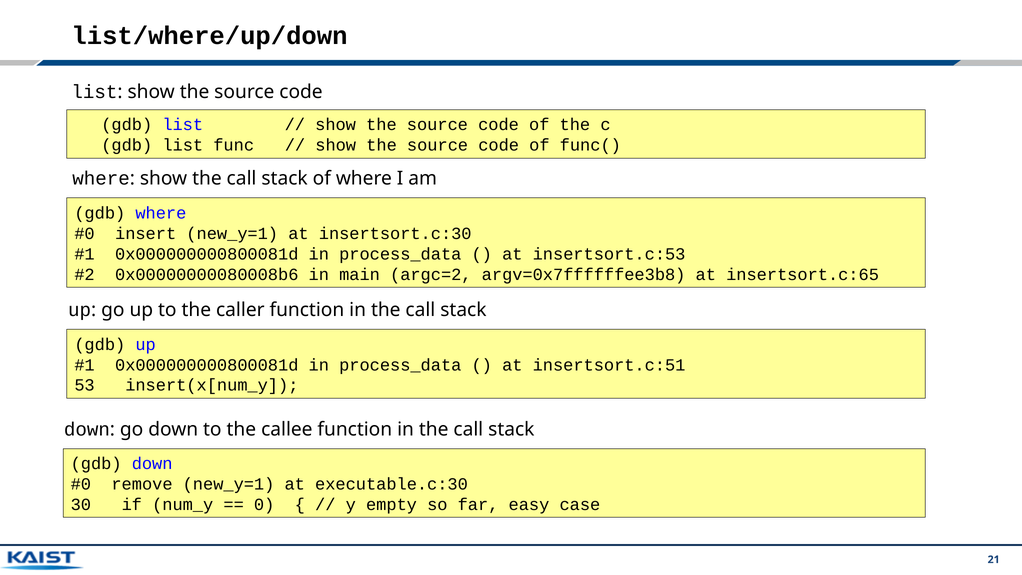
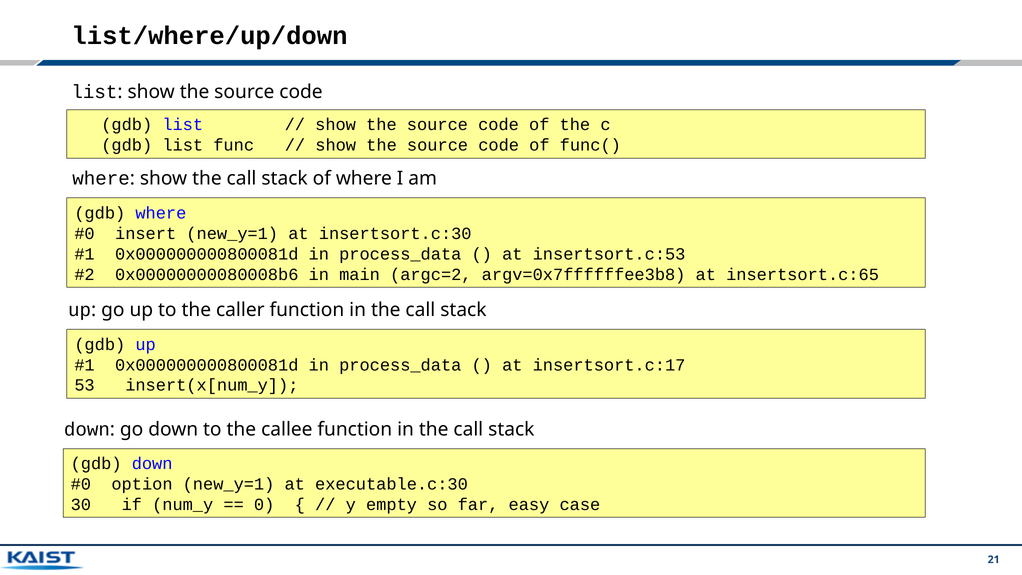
insertsort.c:51: insertsort.c:51 -> insertsort.c:17
remove: remove -> option
